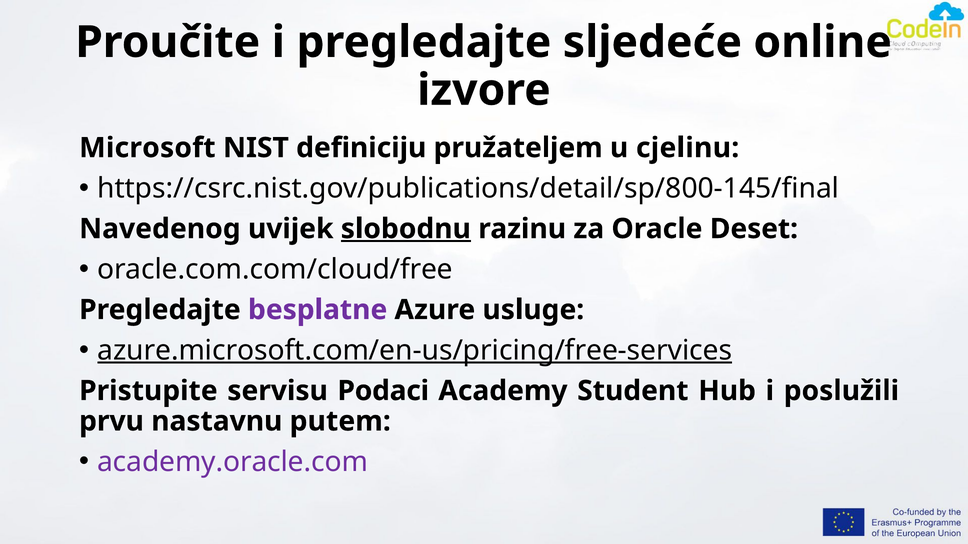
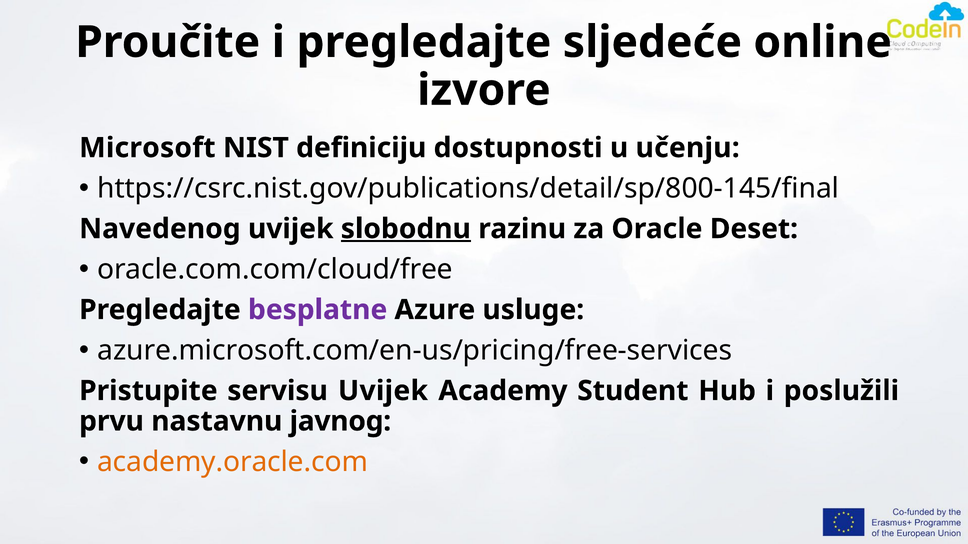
pružateljem: pružateljem -> dostupnosti
cjelinu: cjelinu -> učenju
azure.microsoft.com/en-us/pricing/free-services underline: present -> none
servisu Podaci: Podaci -> Uvijek
putem: putem -> javnog
academy.oracle.com colour: purple -> orange
